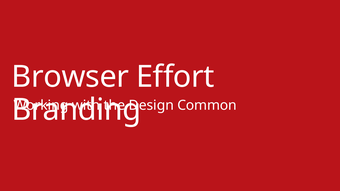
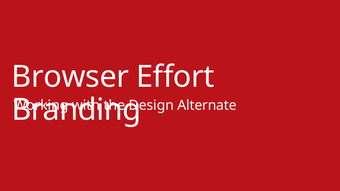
Common: Common -> Alternate
